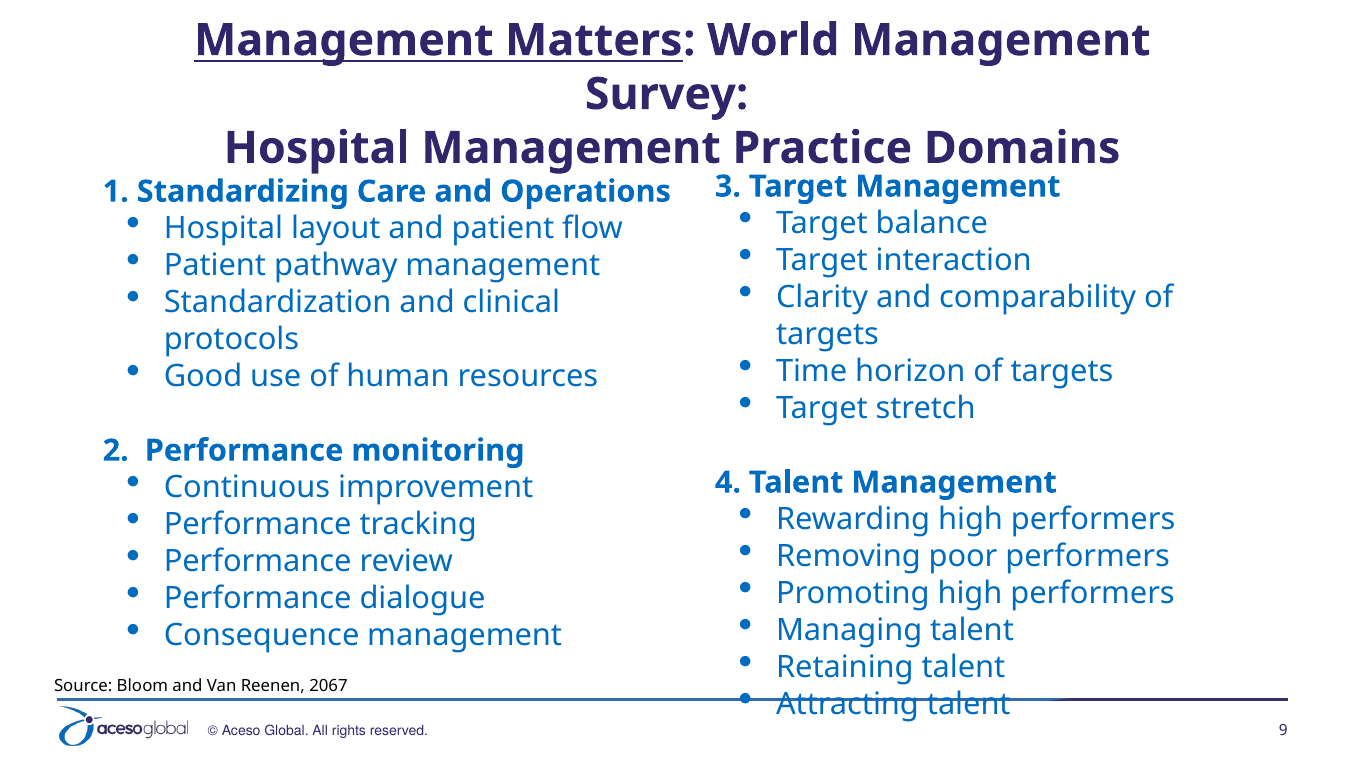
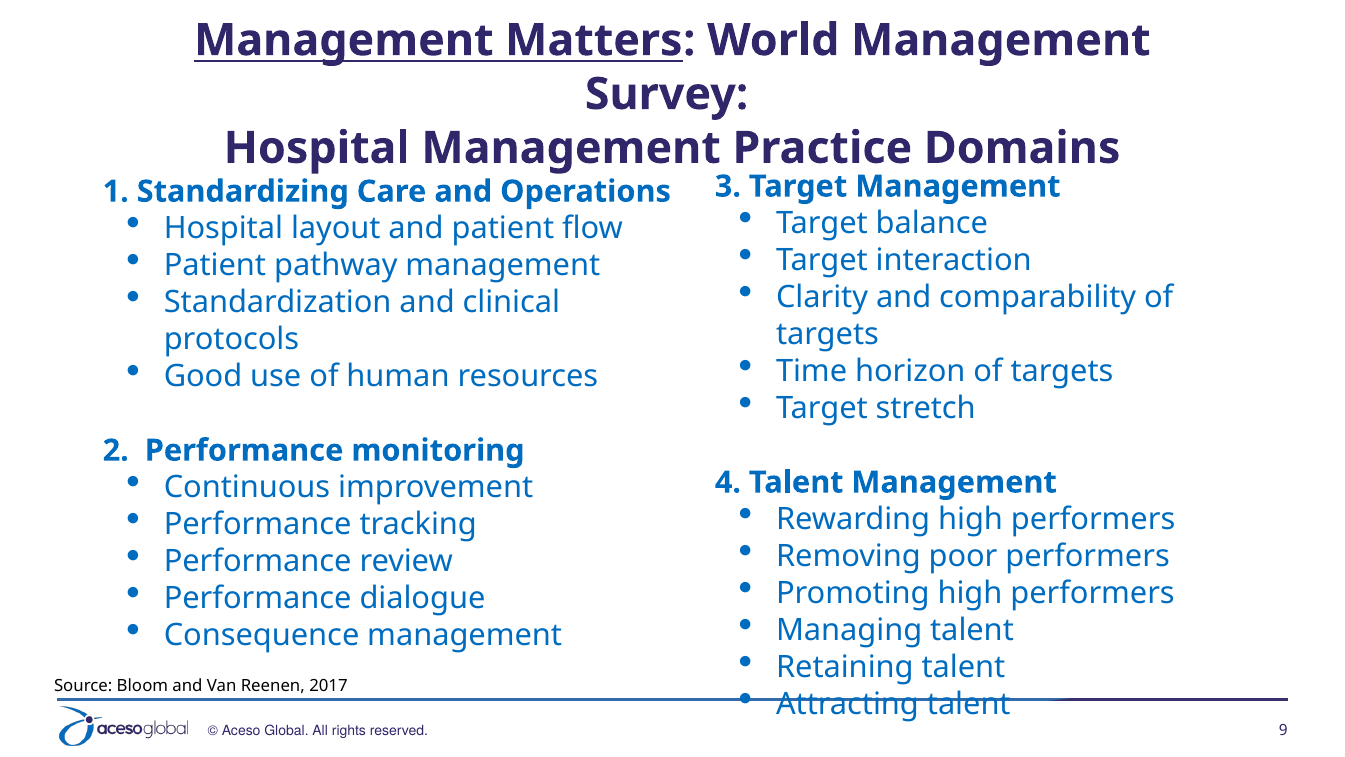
2067: 2067 -> 2017
